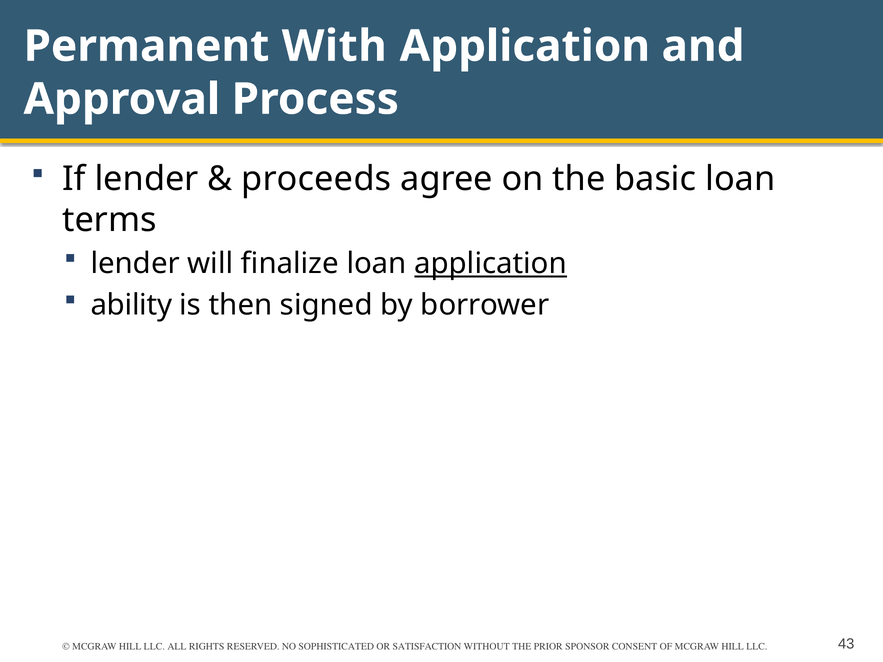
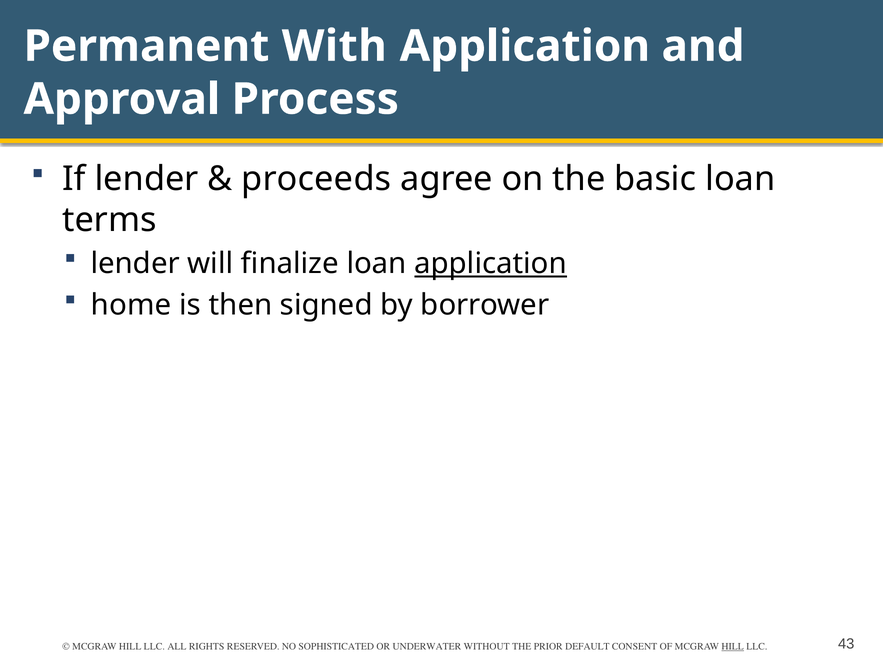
ability: ability -> home
SATISFACTION: SATISFACTION -> UNDERWATER
SPONSOR: SPONSOR -> DEFAULT
HILL at (733, 647) underline: none -> present
